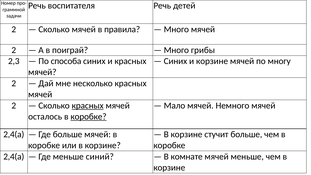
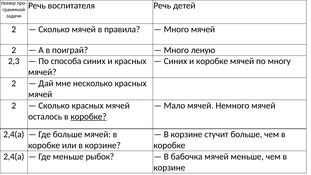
грибы: грибы -> леную
и корзине: корзине -> коробке
красных at (88, 105) underline: present -> none
синий: синий -> рыбок
комнате: комнате -> бабочка
